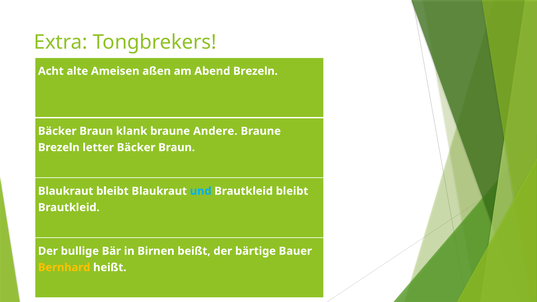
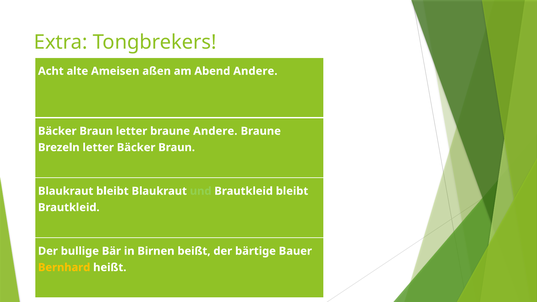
Abend Brezeln: Brezeln -> Andere
Braun klank: klank -> letter
und colour: light blue -> light green
